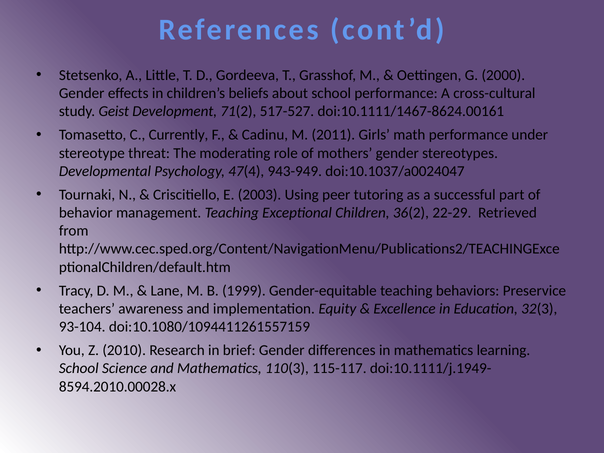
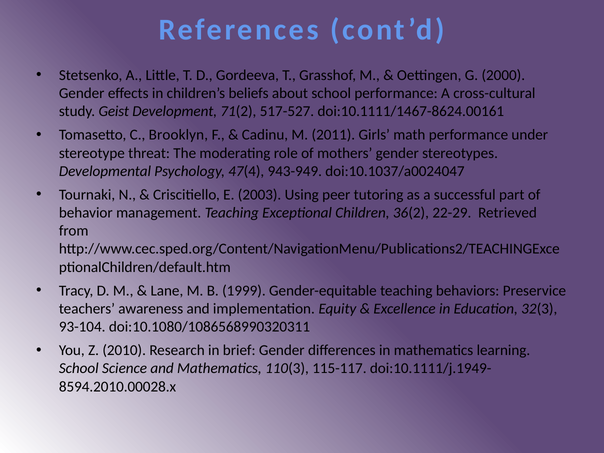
Currently: Currently -> Brooklyn
doi:10.1080/1094411261557159: doi:10.1080/1094411261557159 -> doi:10.1080/1086568990320311
